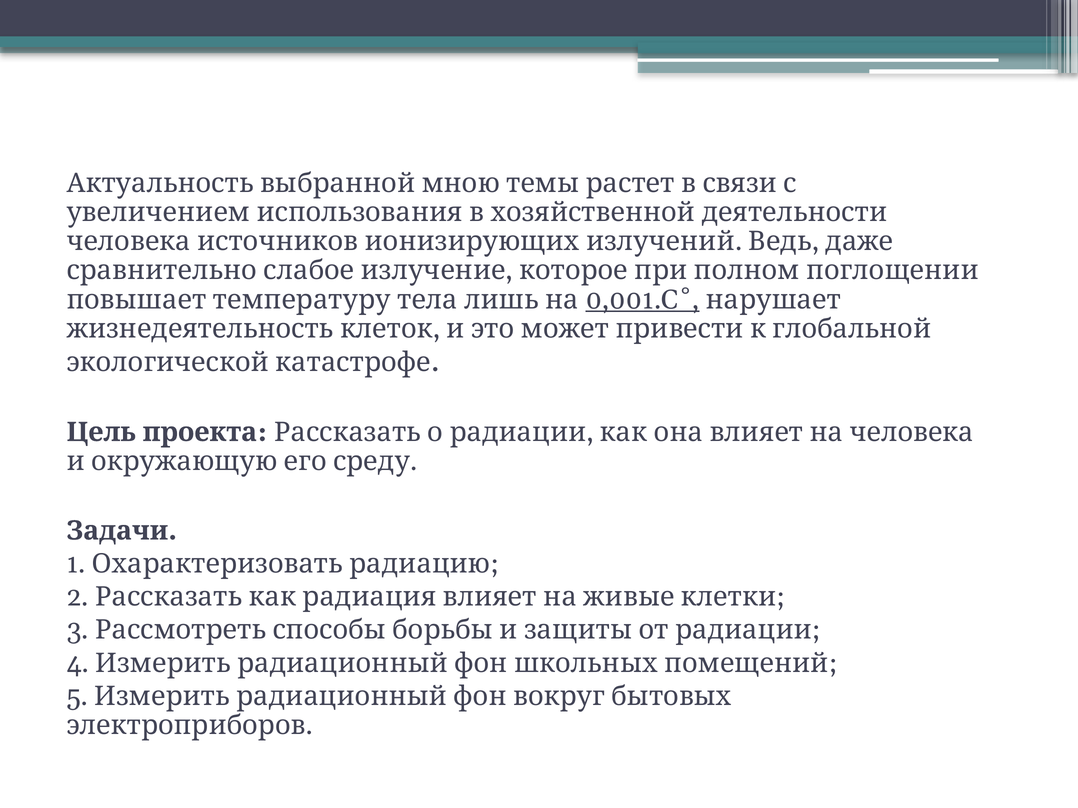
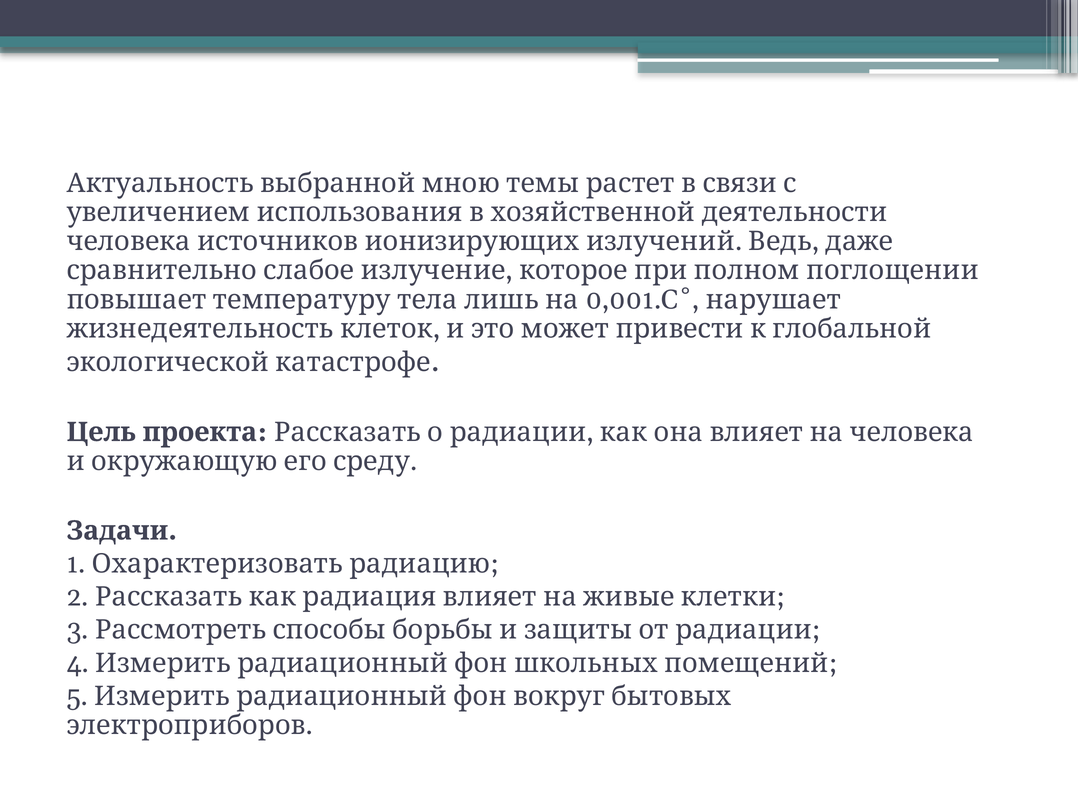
0,001.C˚ underline: present -> none
